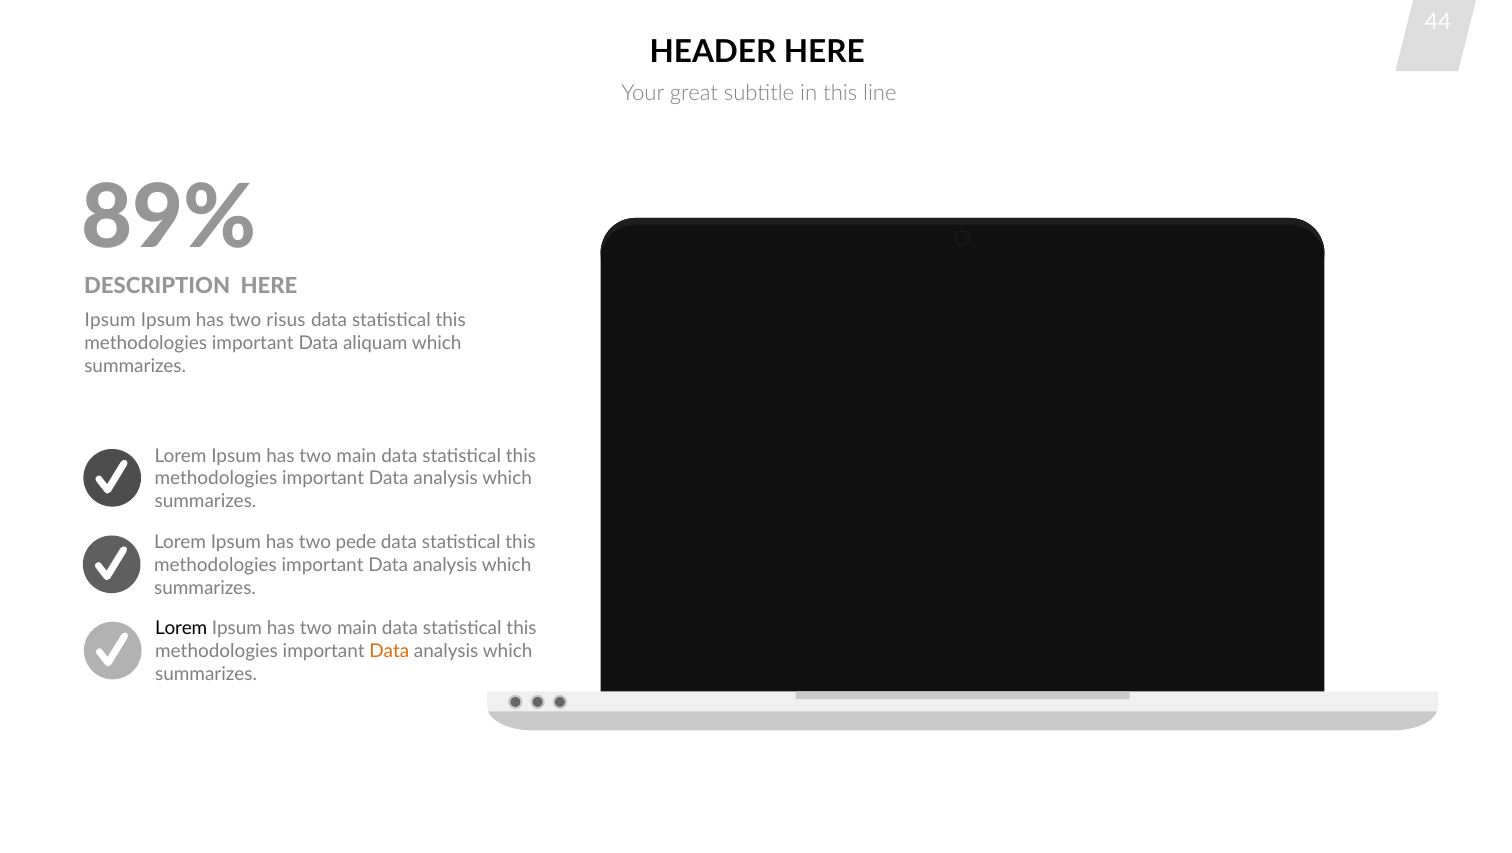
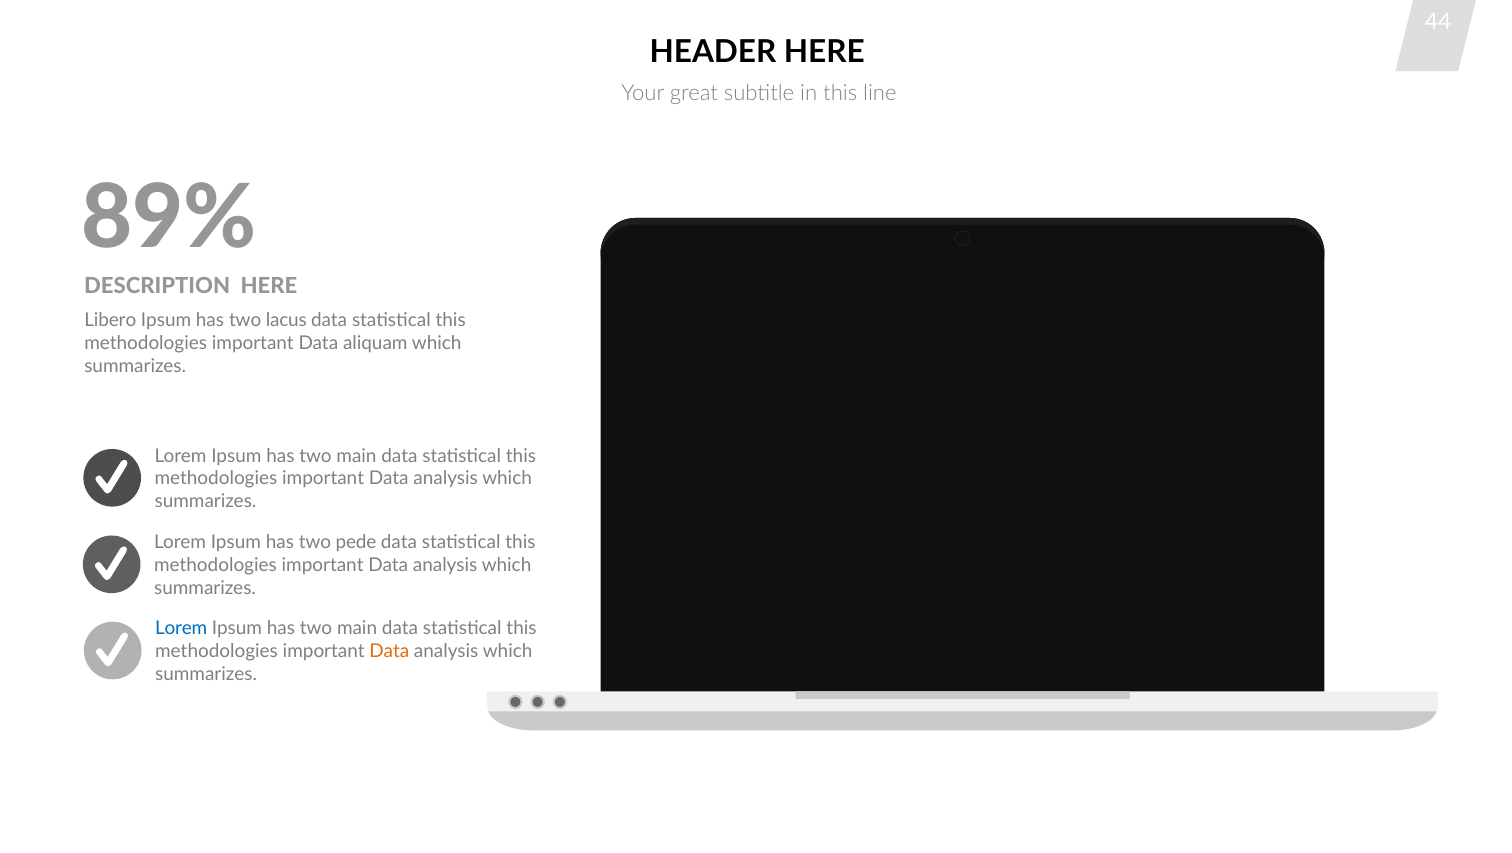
Ipsum at (110, 321): Ipsum -> Libero
risus: risus -> lacus
Lorem at (181, 628) colour: black -> blue
